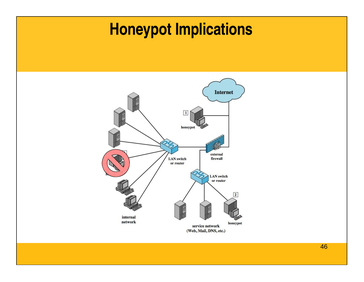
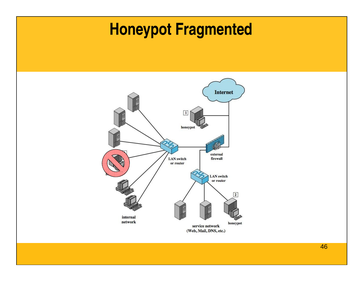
Implications: Implications -> Fragmented
